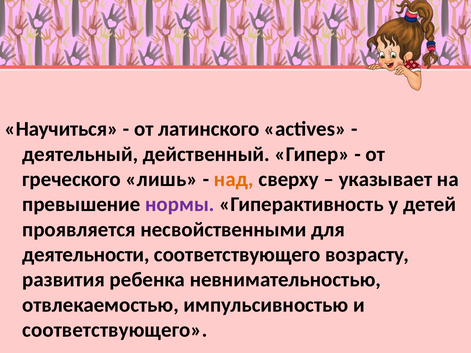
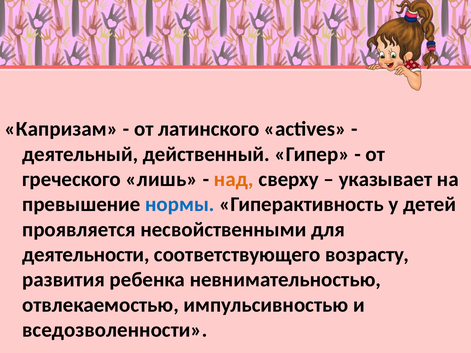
Научиться: Научиться -> Капризам
нормы colour: purple -> blue
соответствующего at (115, 330): соответствующего -> вседозволенности
